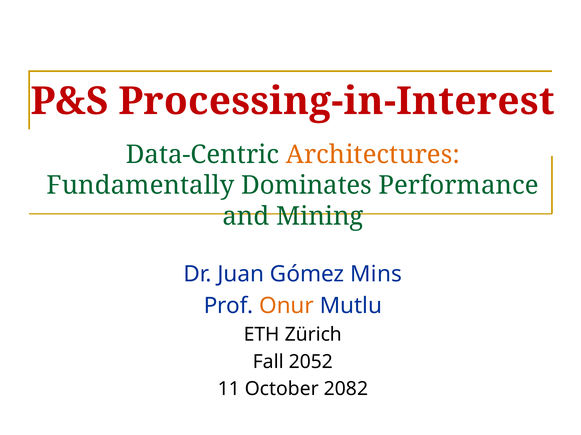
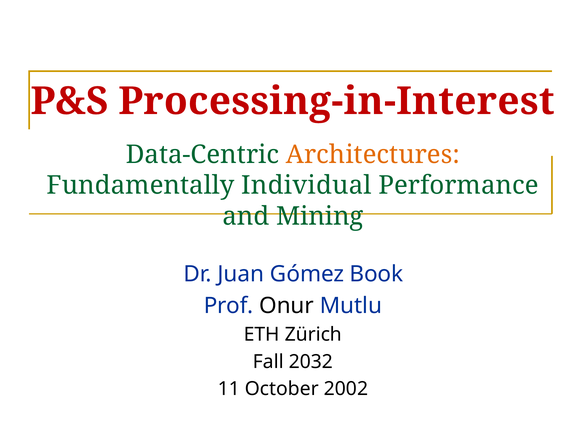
Dominates: Dominates -> Individual
Mins: Mins -> Book
Onur colour: orange -> black
2052: 2052 -> 2032
2082: 2082 -> 2002
